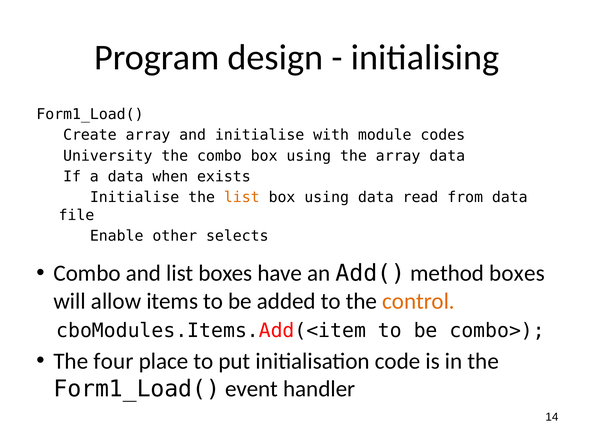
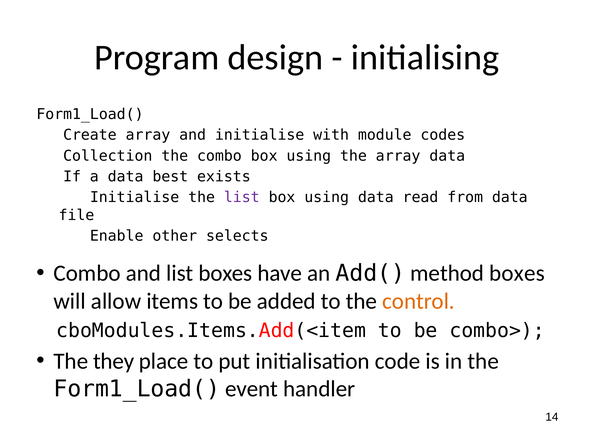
University: University -> Collection
when: when -> best
list at (242, 197) colour: orange -> purple
four: four -> they
